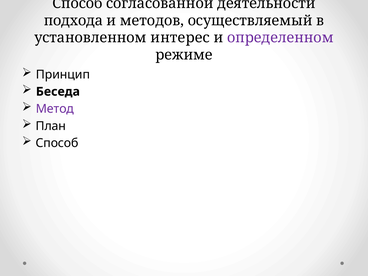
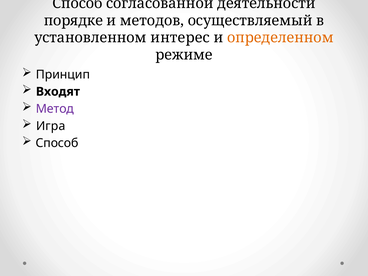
подхода: подхода -> порядке
определенном colour: purple -> orange
Беседа: Беседа -> Входят
План: План -> Игра
